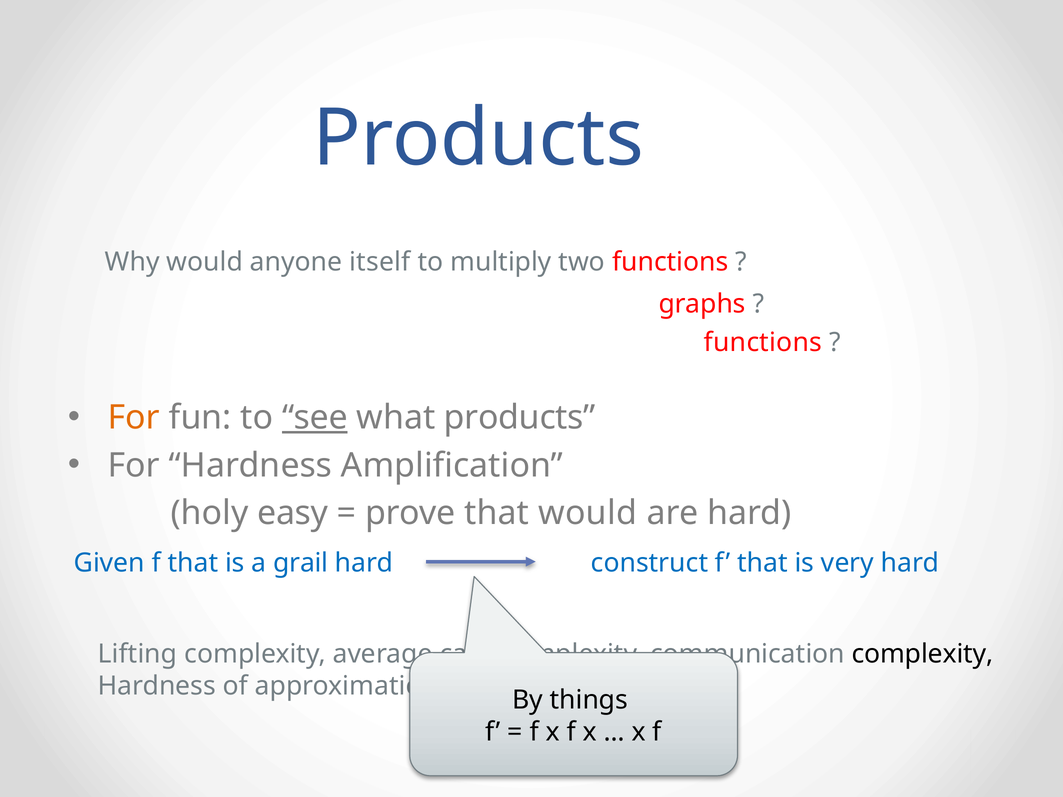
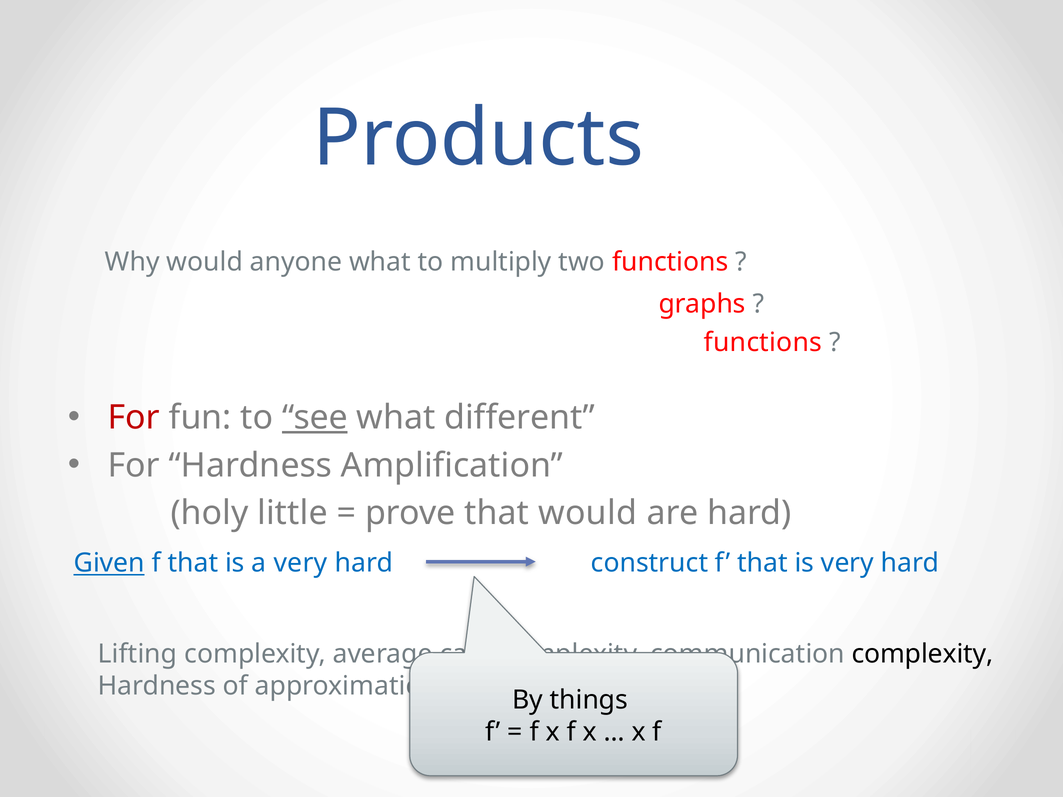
anyone itself: itself -> what
For at (134, 418) colour: orange -> red
what products: products -> different
easy: easy -> little
Given underline: none -> present
a grail: grail -> very
